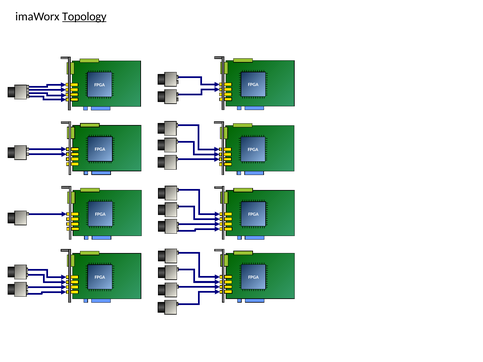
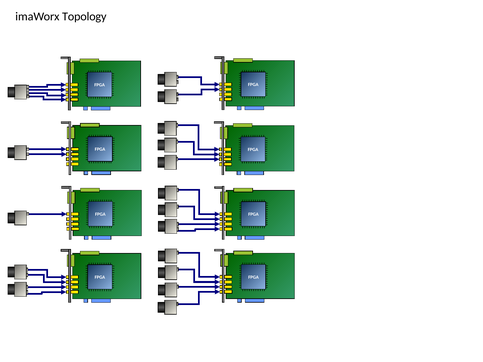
Topology underline: present -> none
